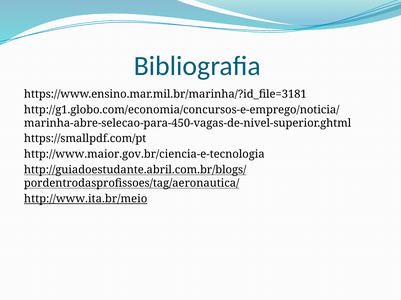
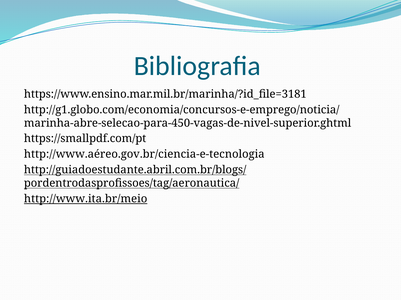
http://www.maior.gov.br/ciencia-e-tecnologia: http://www.maior.gov.br/ciencia-e-tecnologia -> http://www.aéreo.gov.br/ciencia-e-tecnologia
